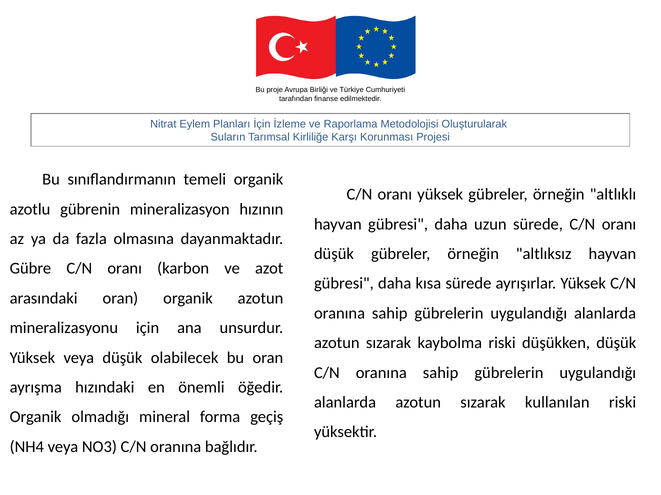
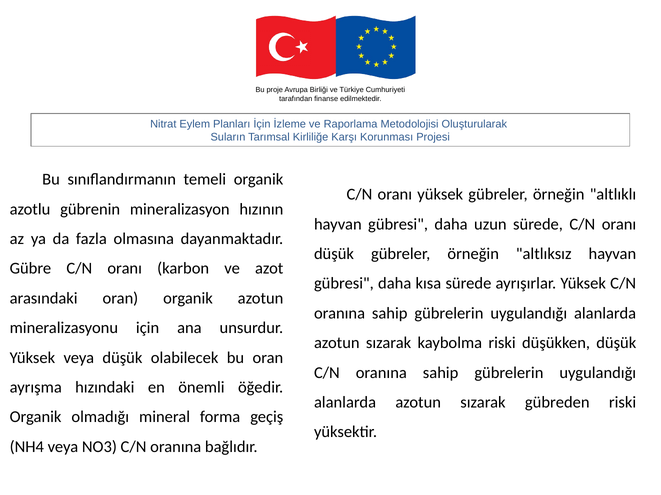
kullanılan: kullanılan -> gübreden
